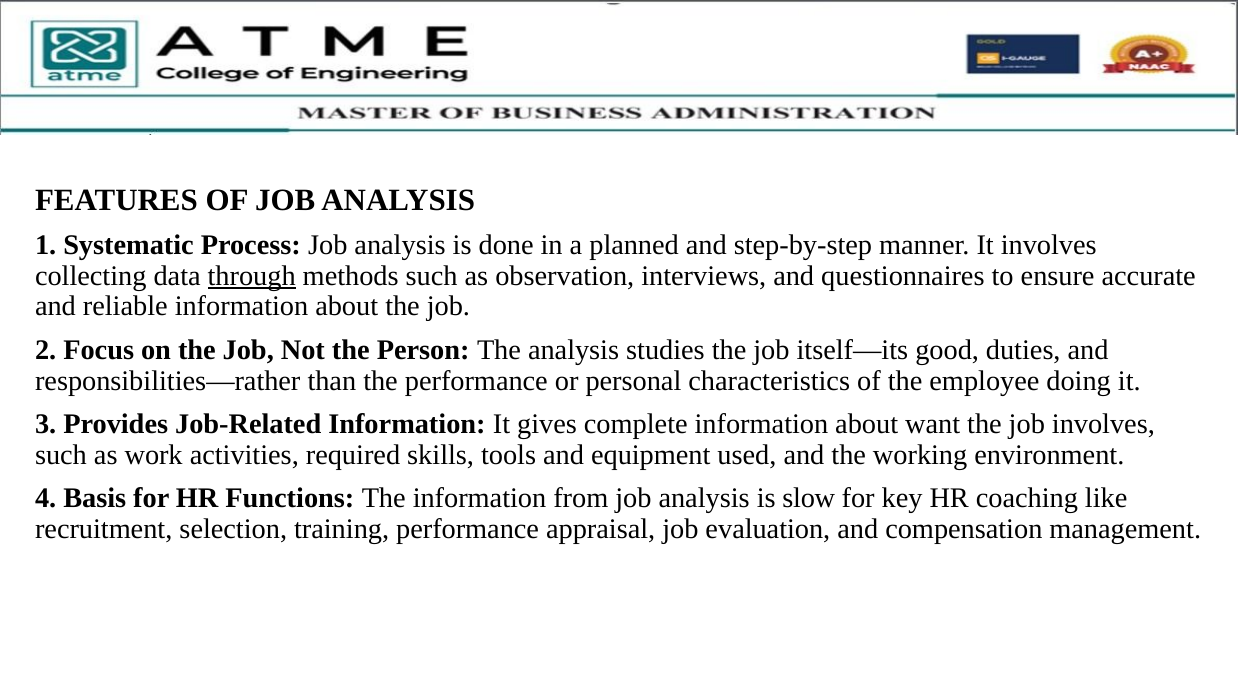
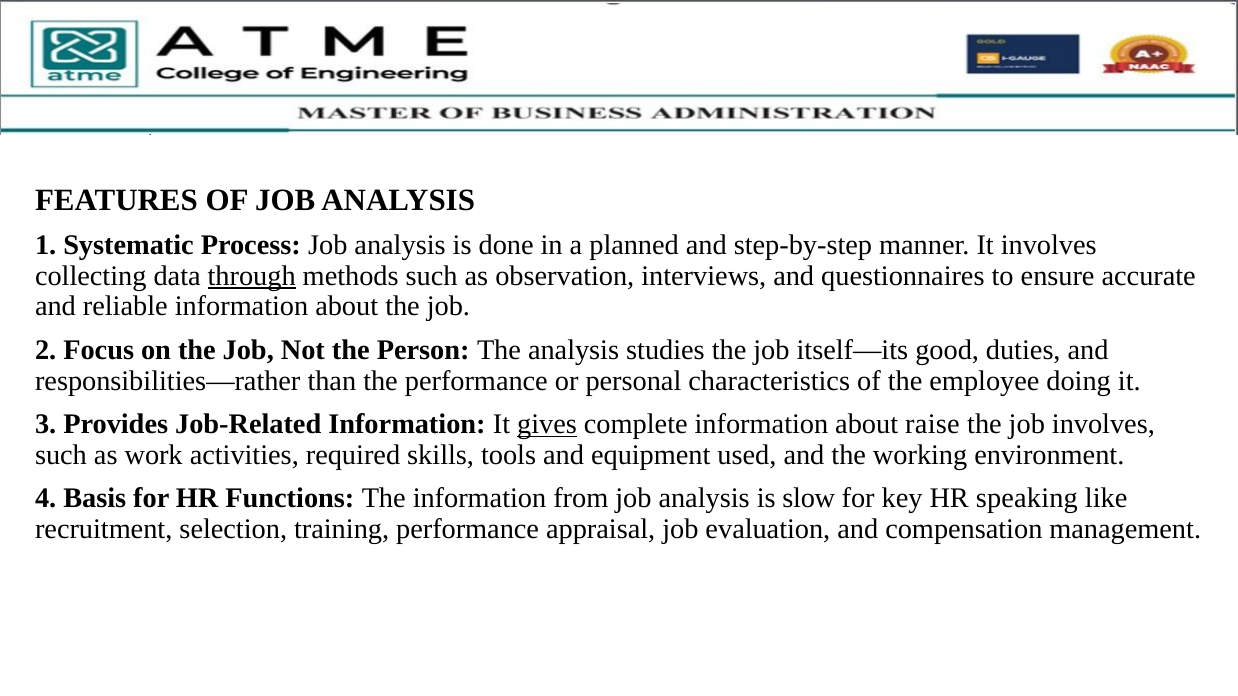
gives underline: none -> present
want: want -> raise
coaching: coaching -> speaking
